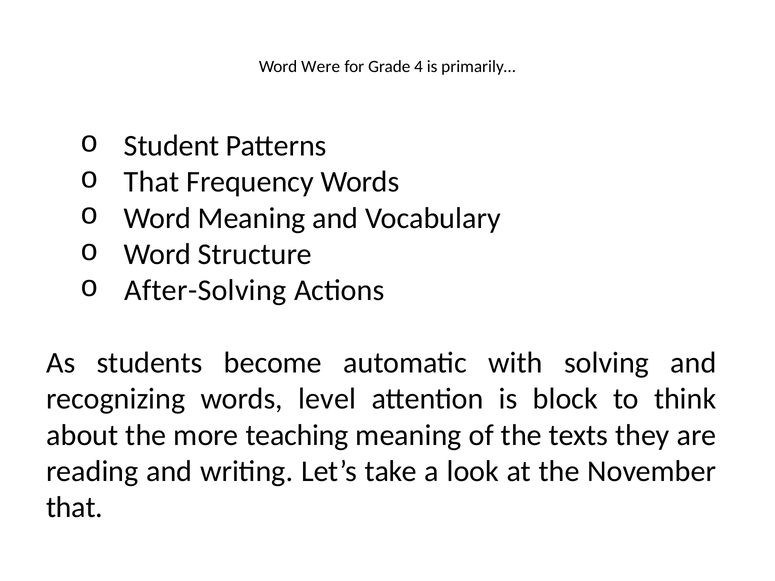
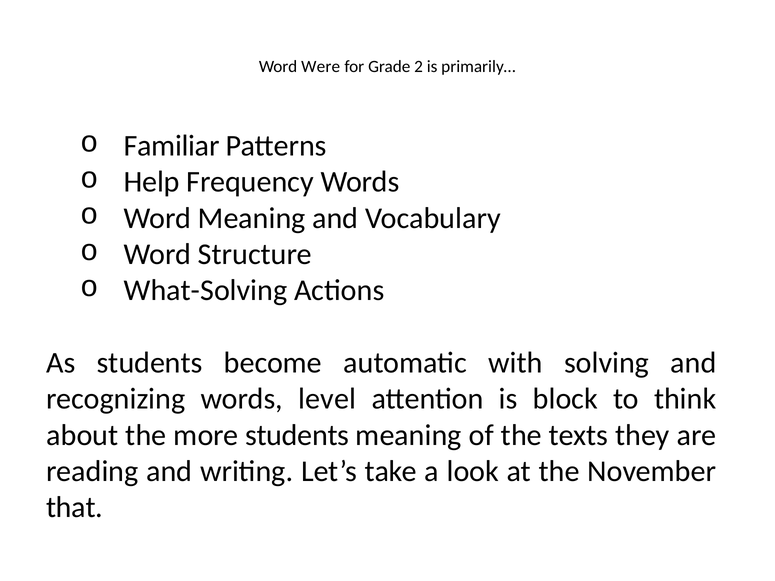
4: 4 -> 2
Student: Student -> Familiar
That at (152, 182): That -> Help
After-Solving: After-Solving -> What-Solving
more teaching: teaching -> students
